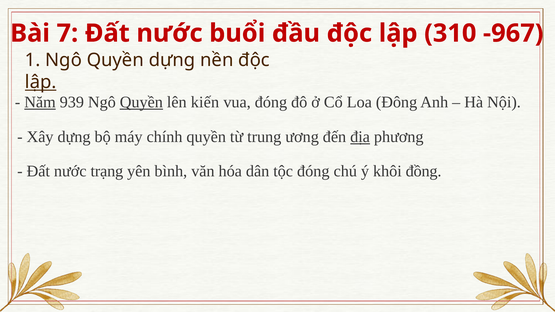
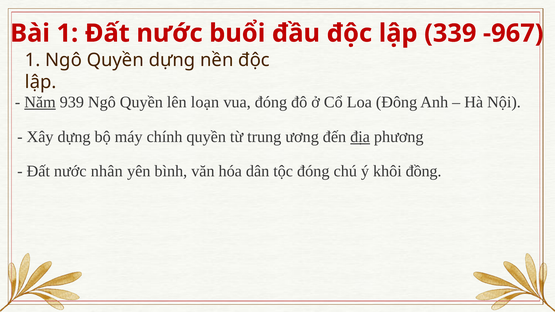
Bài 7: 7 -> 1
310: 310 -> 339
lập at (41, 82) underline: present -> none
Quyền at (141, 102) underline: present -> none
kiến: kiến -> loạn
trạng: trạng -> nhân
